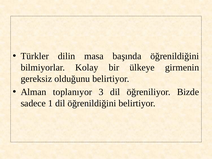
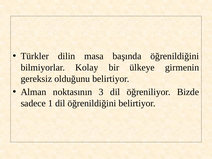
toplanıyor: toplanıyor -> noktasının
